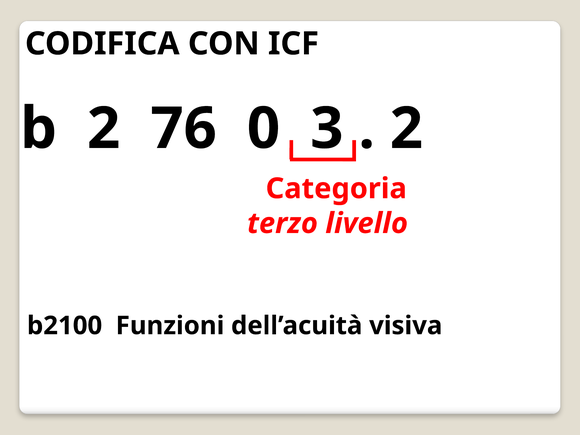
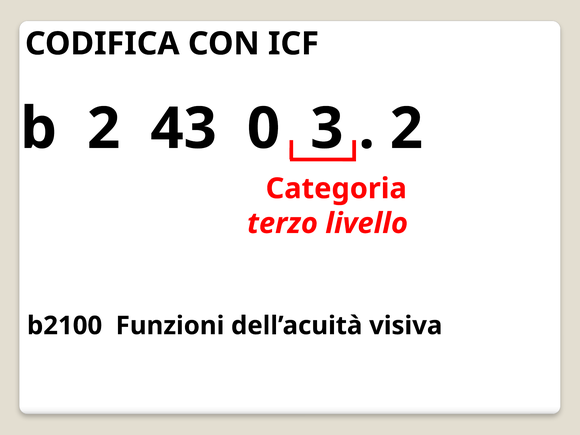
76: 76 -> 43
